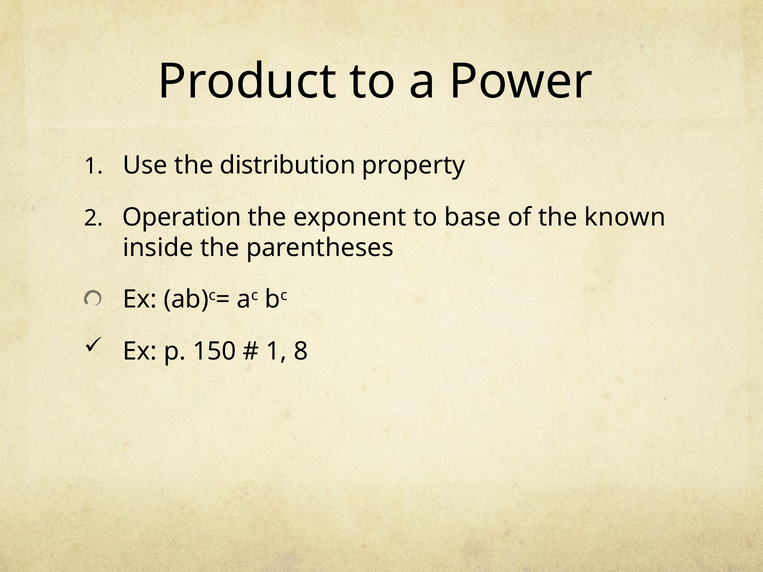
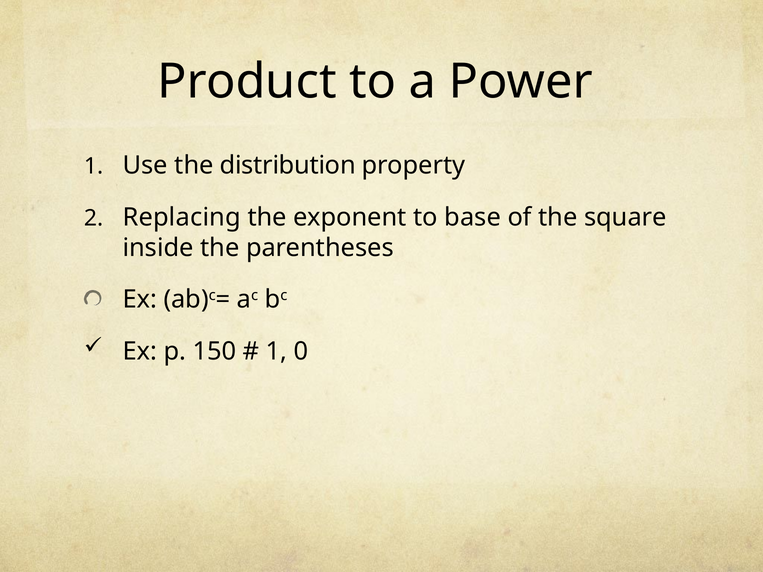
Operation: Operation -> Replacing
known: known -> square
8: 8 -> 0
